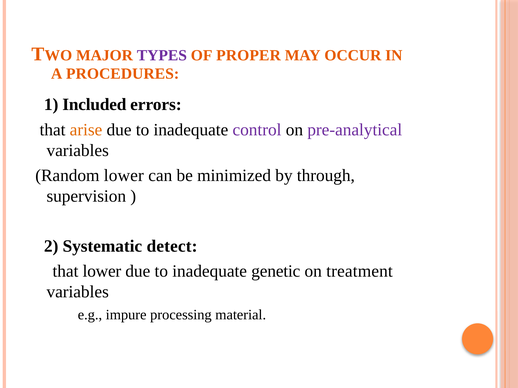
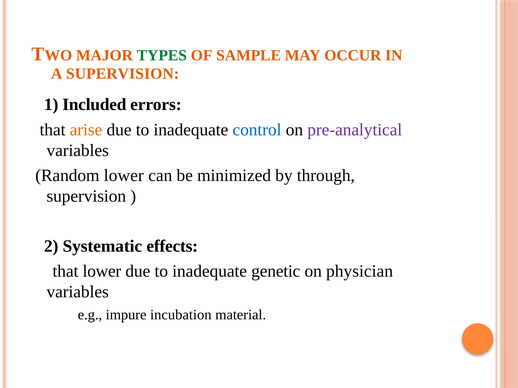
TYPES colour: purple -> green
PROPER: PROPER -> SAMPLE
A PROCEDURES: PROCEDURES -> SUPERVISION
control colour: purple -> blue
detect: detect -> effects
treatment: treatment -> physician
processing: processing -> incubation
